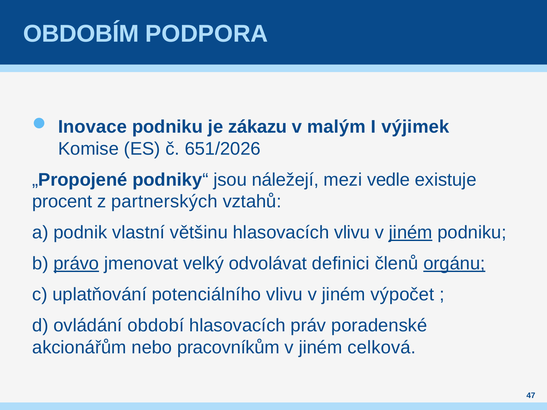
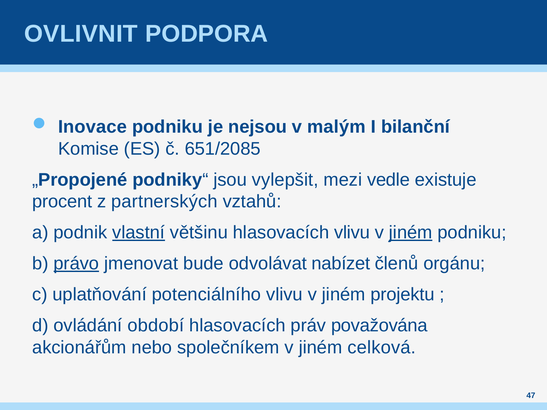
OBDOBÍM: OBDOBÍM -> OVLIVNIT
zákazu: zákazu -> nejsou
výjimek: výjimek -> bilanční
651/2026: 651/2026 -> 651/2085
náležejí: náležejí -> vylepšit
vlastní underline: none -> present
velký: velký -> bude
definici: definici -> nabízet
orgánu underline: present -> none
výpočet: výpočet -> projektu
poradenské: poradenské -> považována
pracovníkům: pracovníkům -> společníkem
